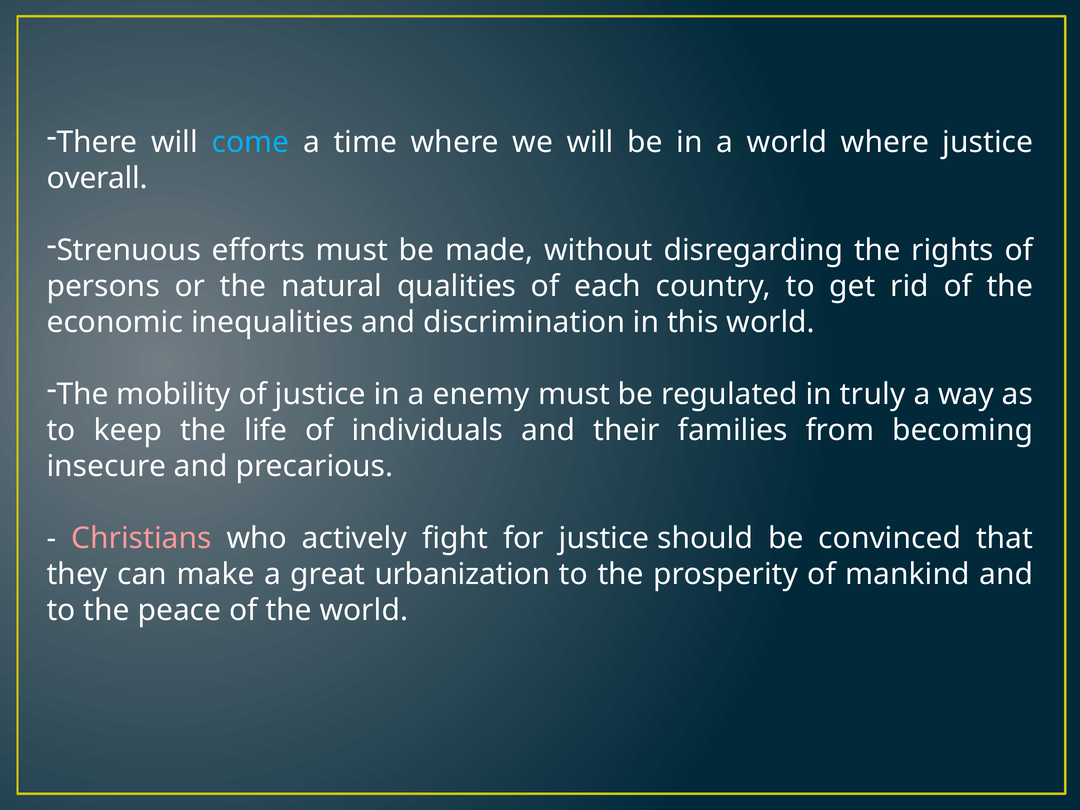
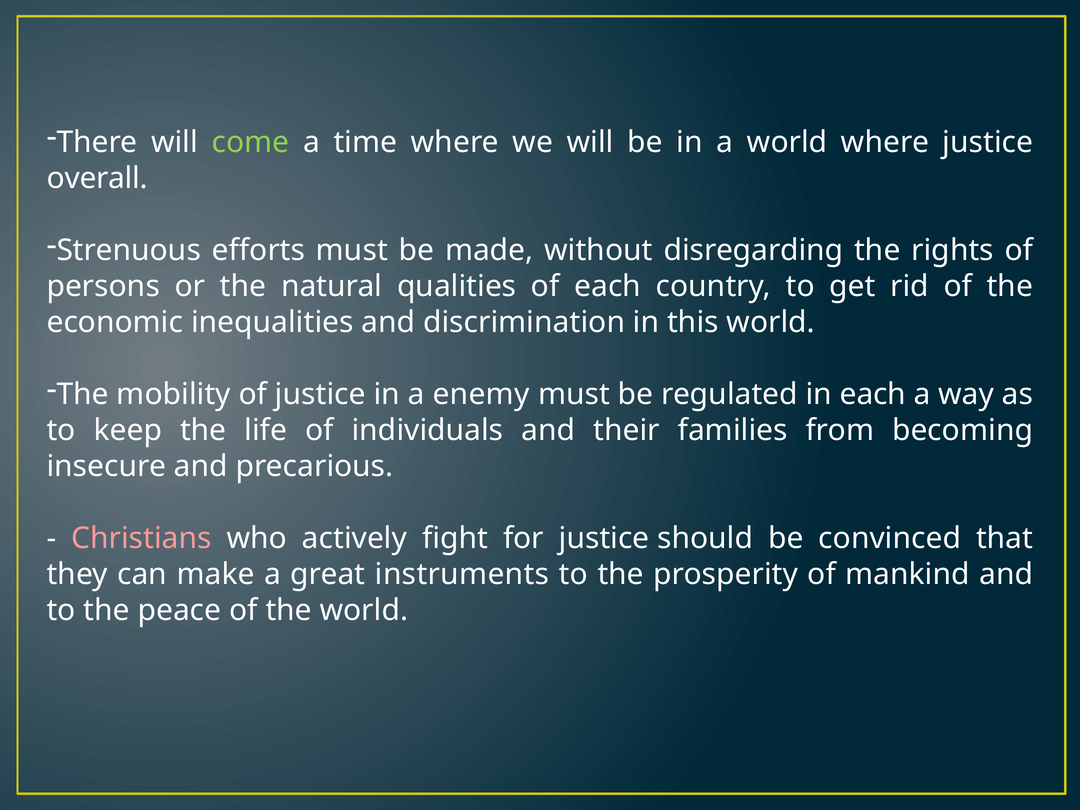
come colour: light blue -> light green
in truly: truly -> each
urbanization: urbanization -> instruments
